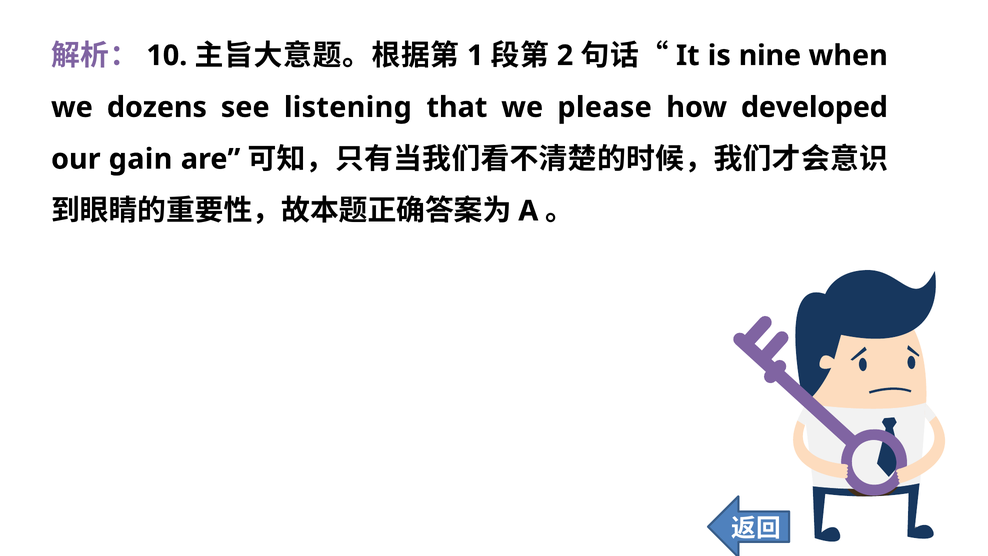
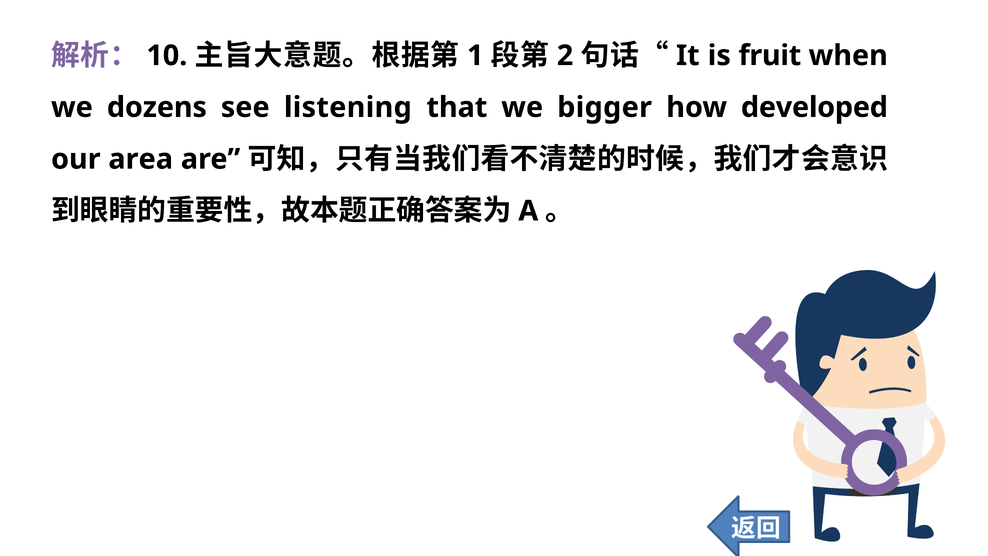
nine: nine -> fruit
please: please -> bigger
gain: gain -> area
